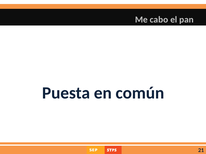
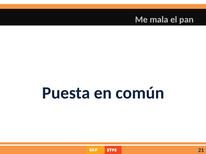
cabo: cabo -> mala
